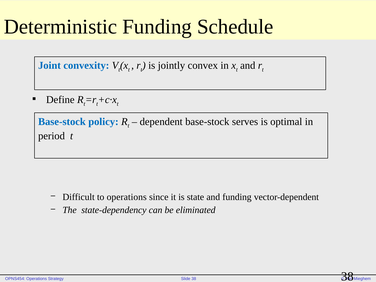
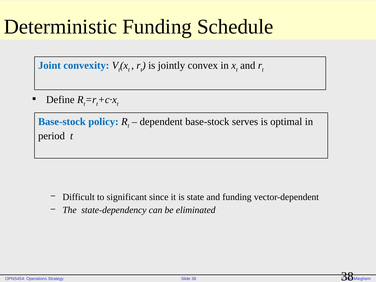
to operations: operations -> significant
